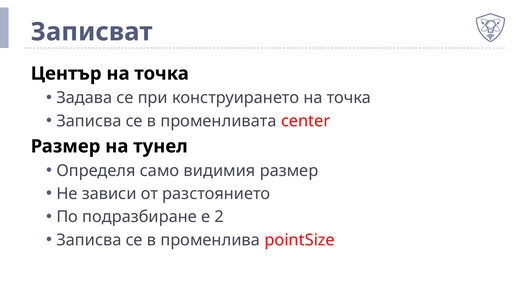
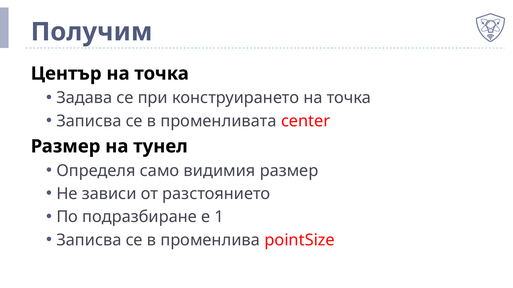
Записват: Записват -> Получим
2: 2 -> 1
